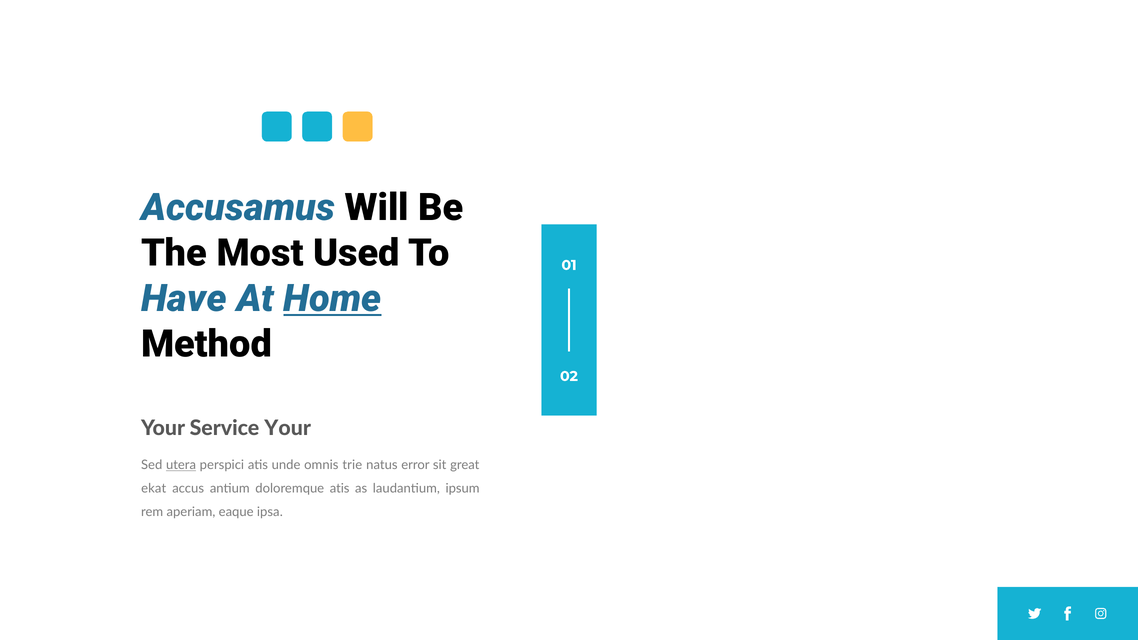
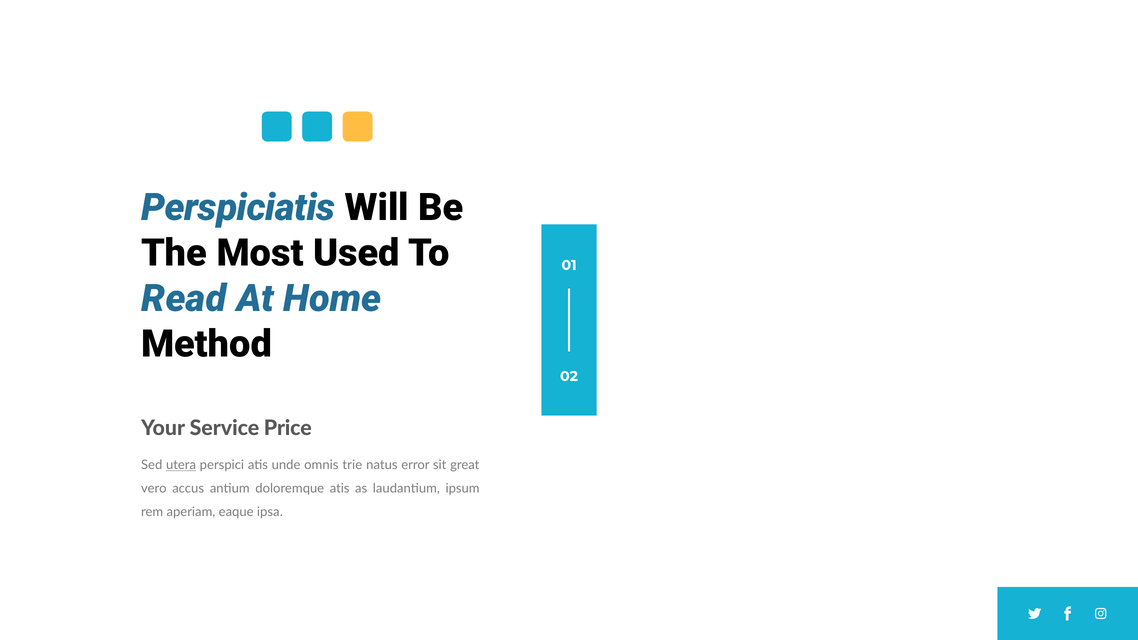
Accusamus: Accusamus -> Perspiciatis
Have: Have -> Read
Home underline: present -> none
Service Your: Your -> Price
ekat: ekat -> vero
